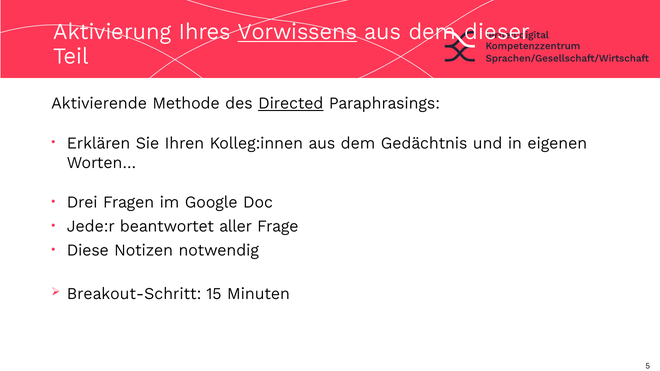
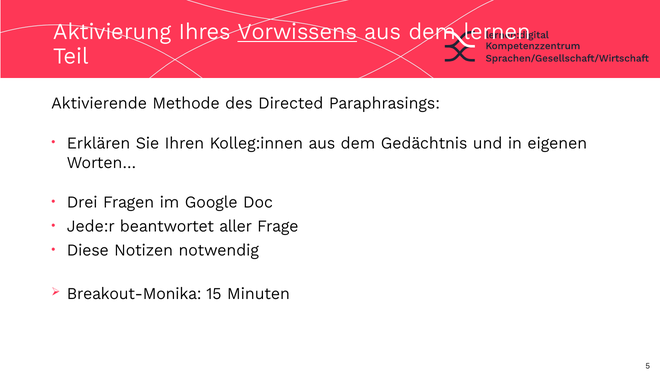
dieser: dieser -> lernen
Directed underline: present -> none
Breakout-Schritt: Breakout-Schritt -> Breakout-Monika
